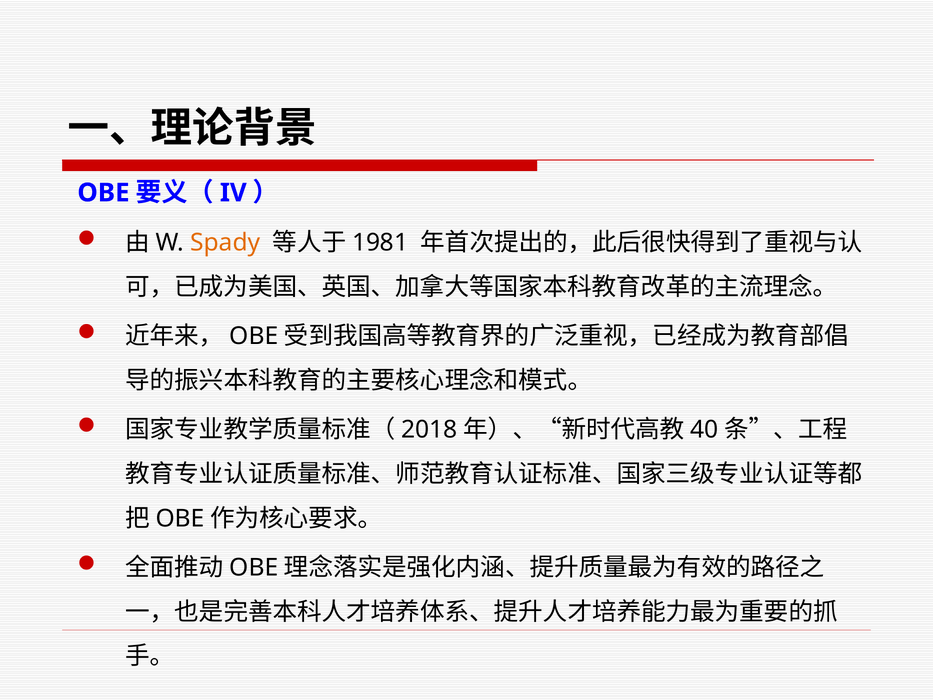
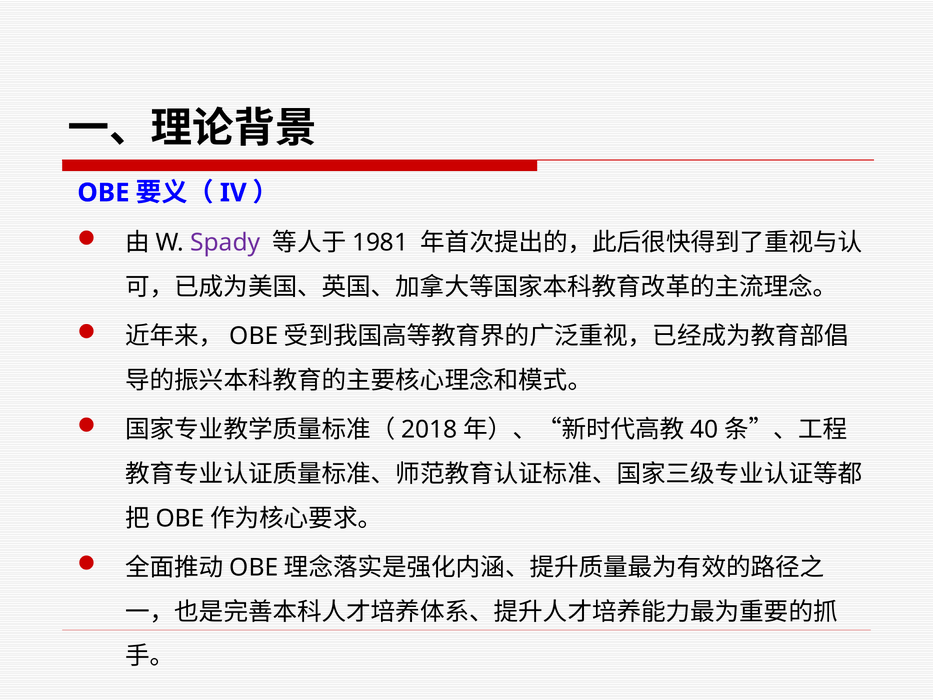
Spady colour: orange -> purple
